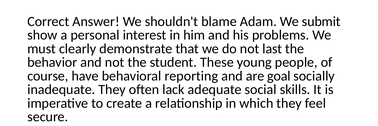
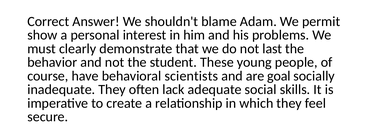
submit: submit -> permit
reporting: reporting -> scientists
